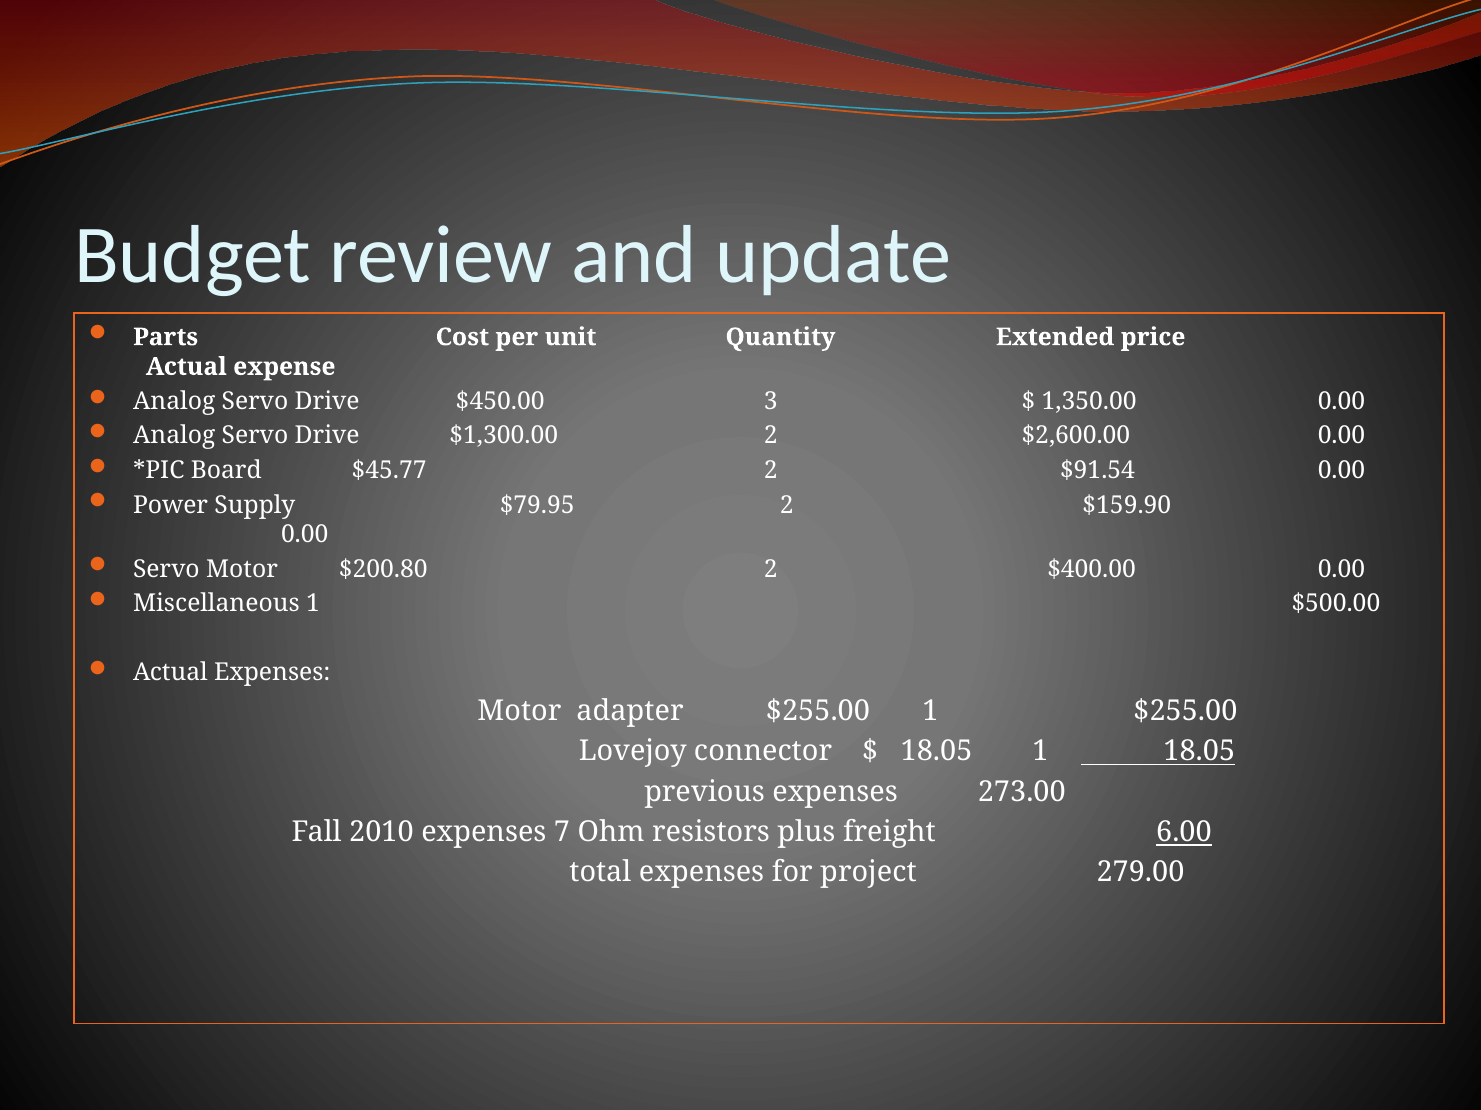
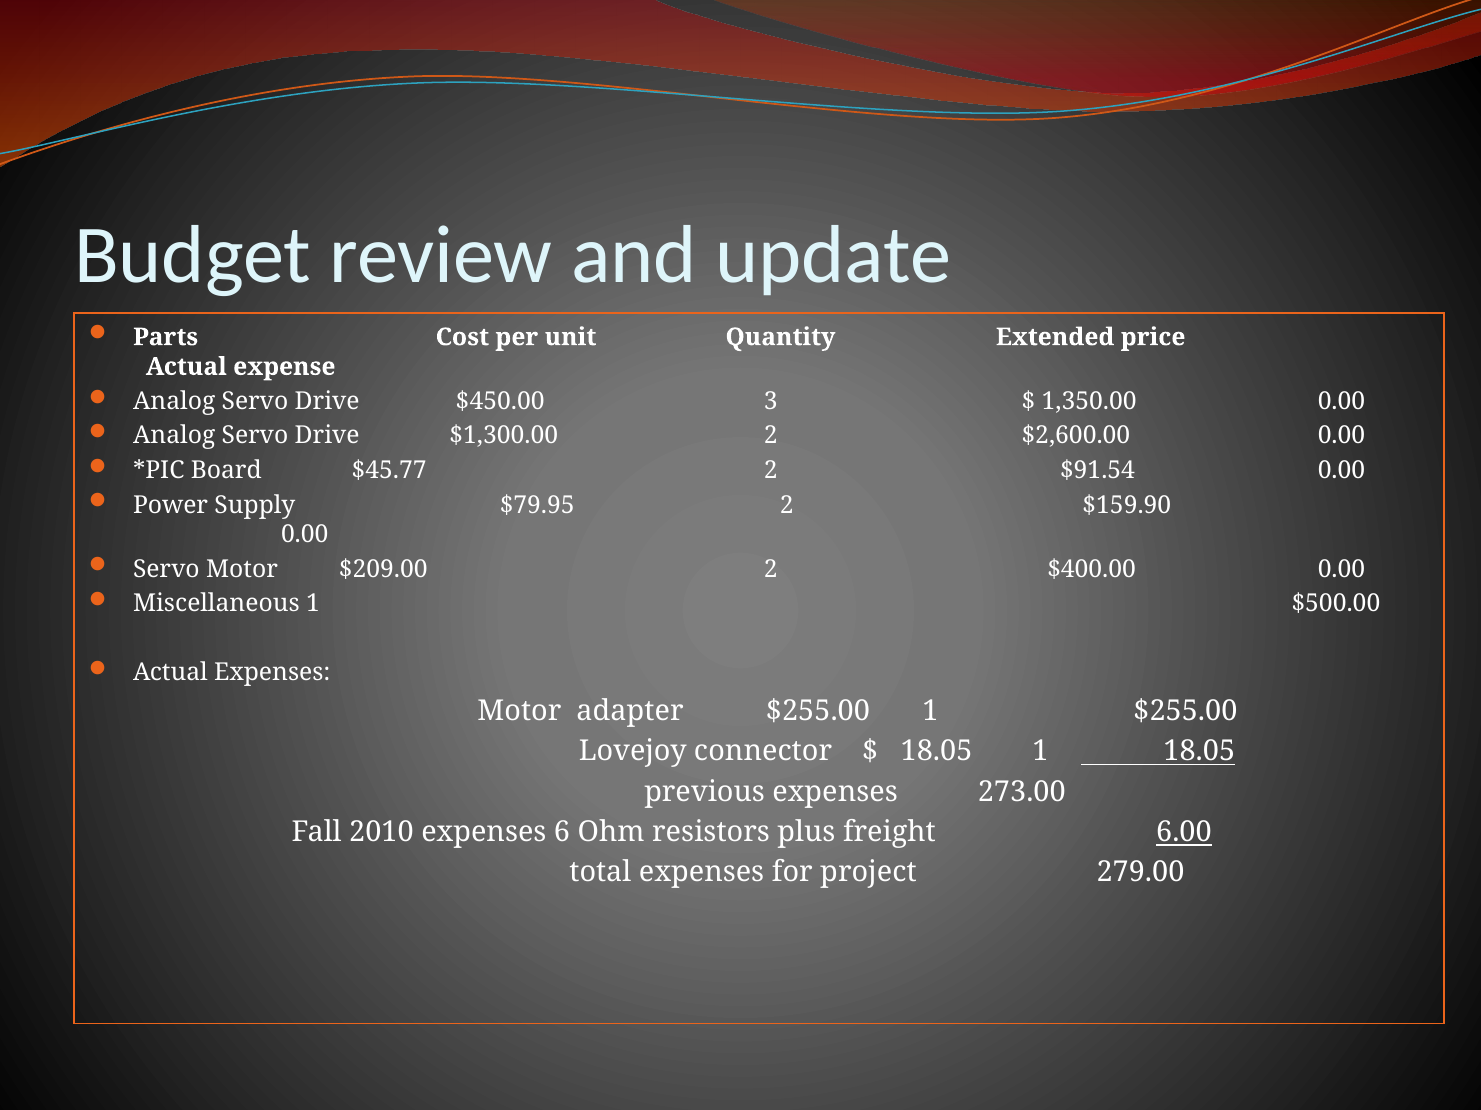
$200.80: $200.80 -> $209.00
7: 7 -> 6
